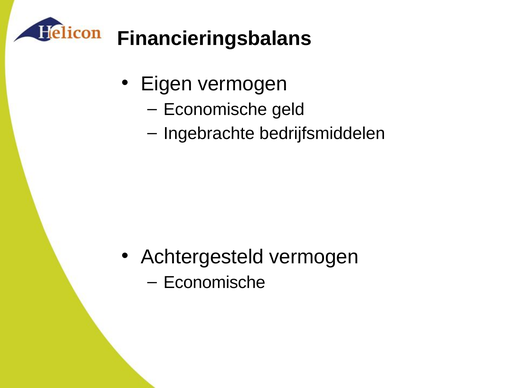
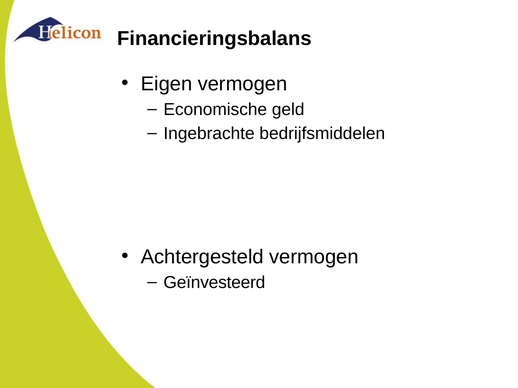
Economische at (214, 283): Economische -> Geïnvesteerd
